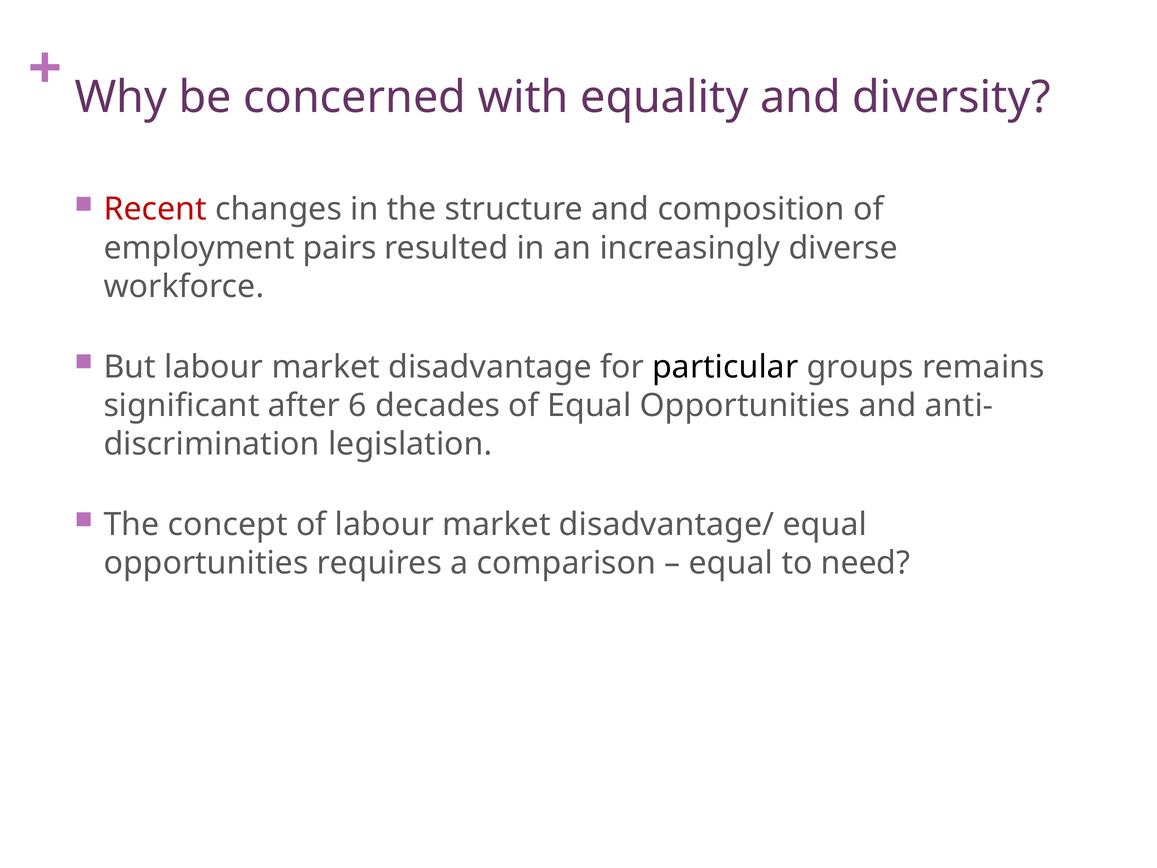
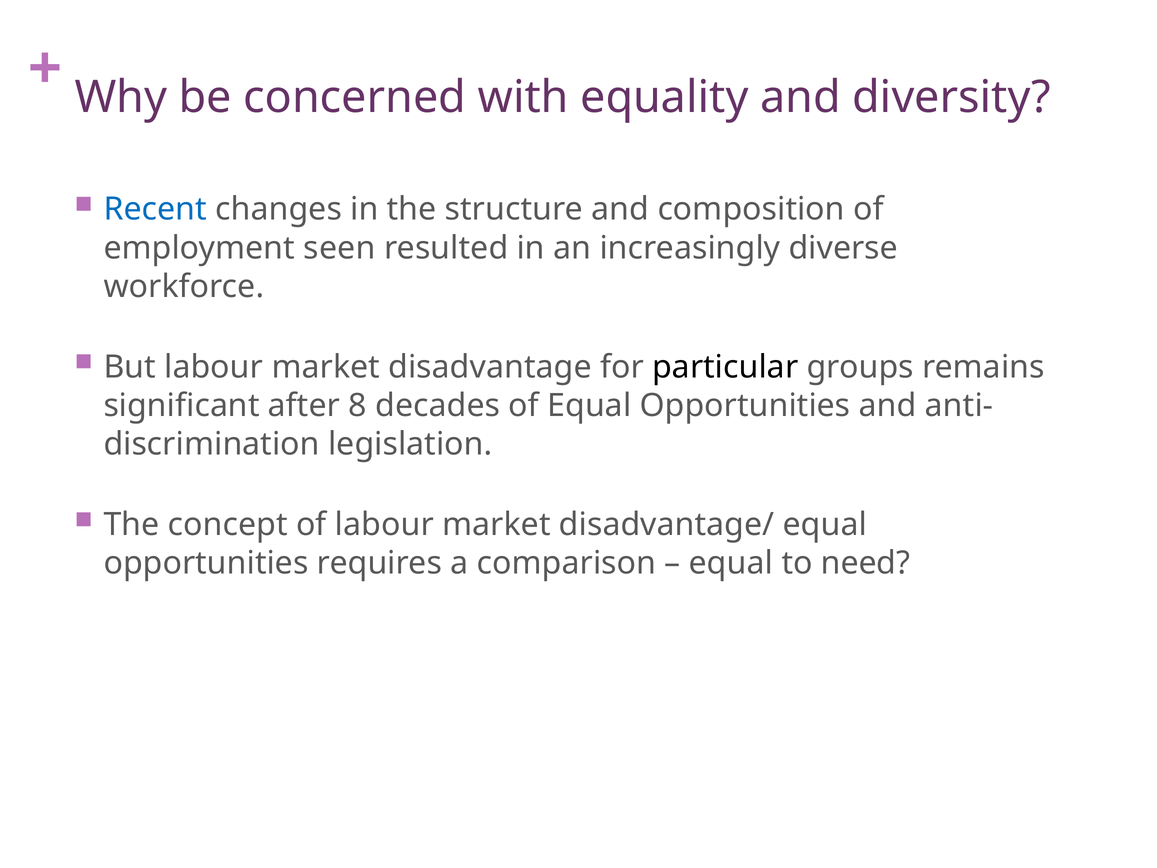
Recent colour: red -> blue
pairs: pairs -> seen
6: 6 -> 8
